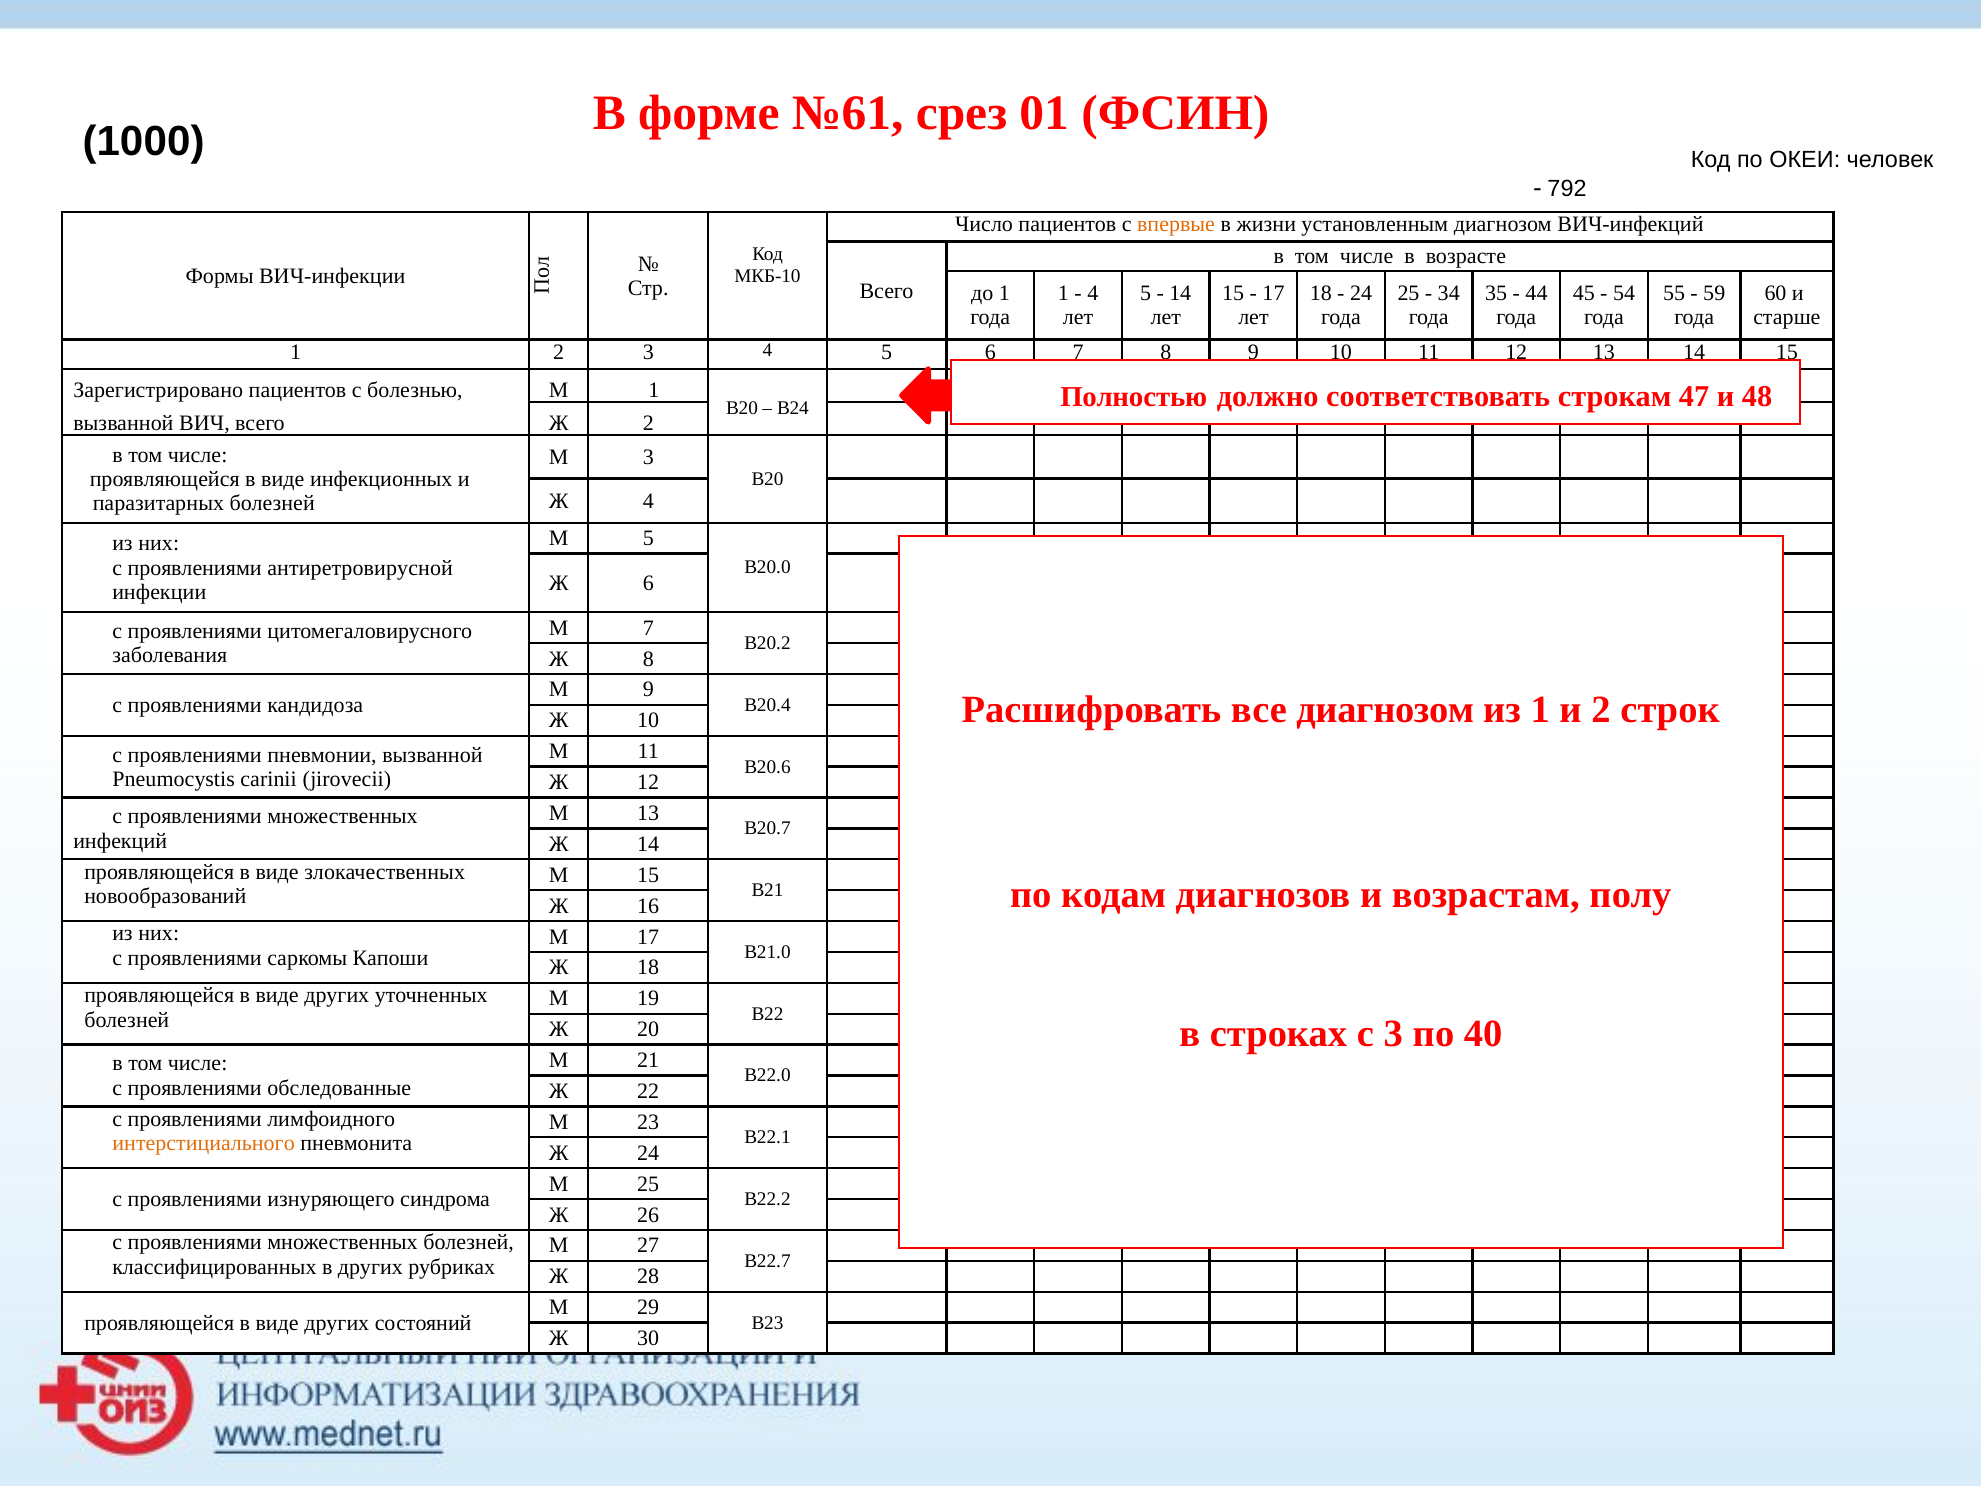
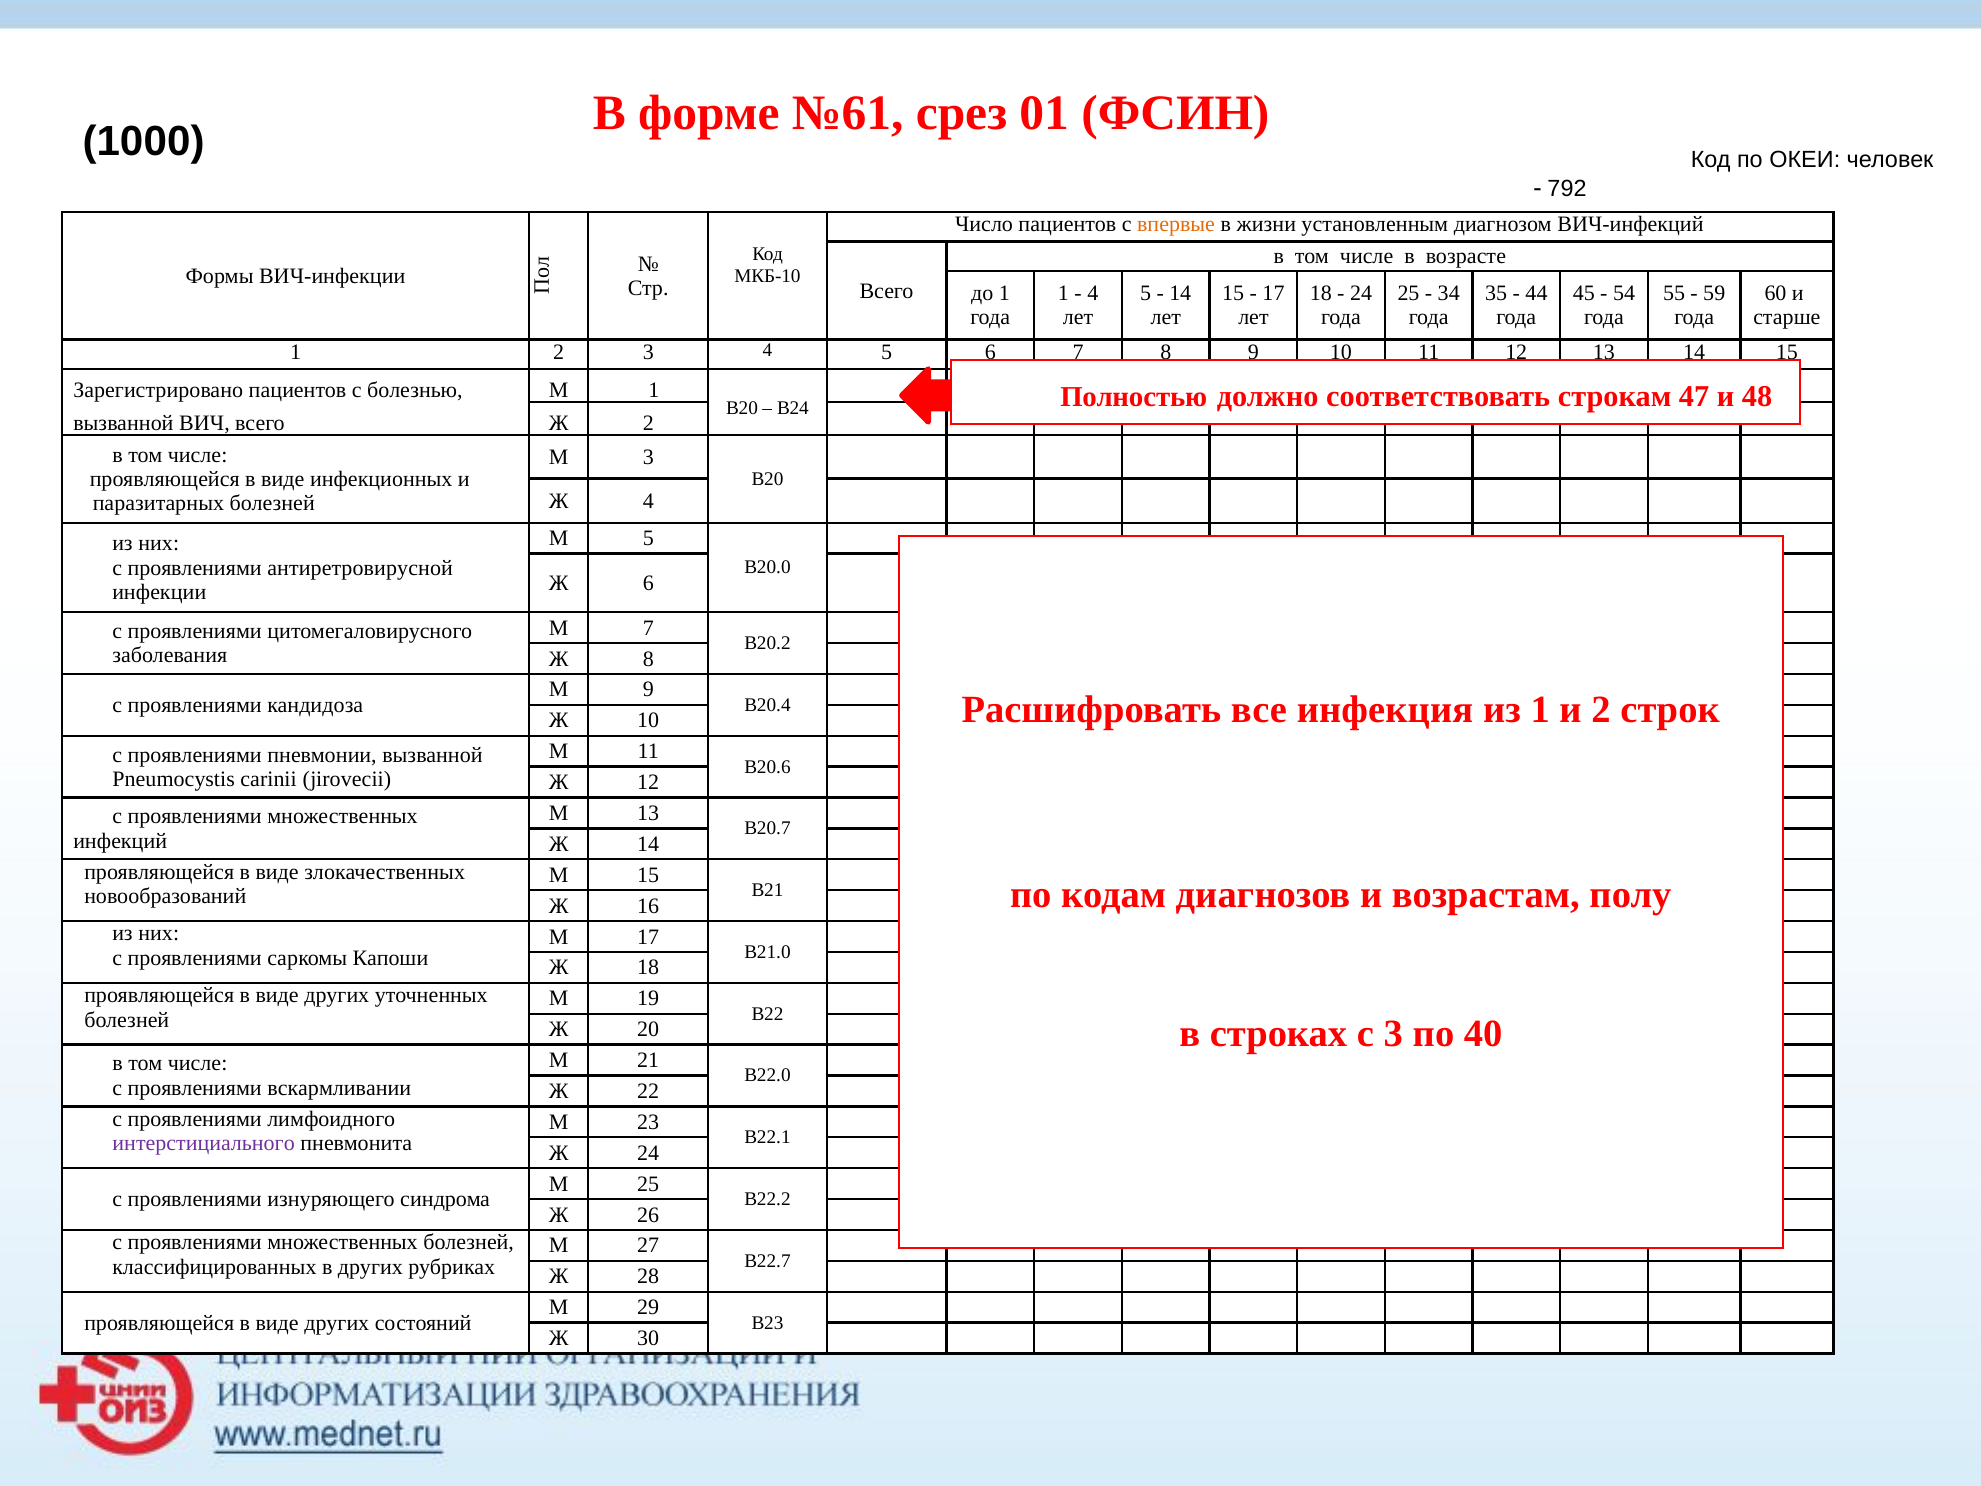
все диагнозом: диагнозом -> инфекция
обследованные: обследованные -> вскармливании
интерстициального colour: orange -> purple
